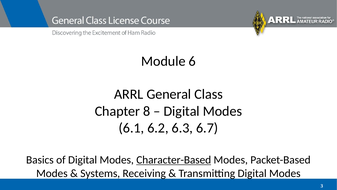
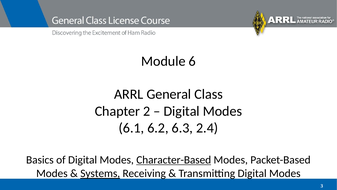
8: 8 -> 2
6.7: 6.7 -> 2.4
Systems underline: none -> present
